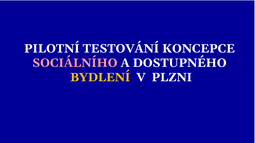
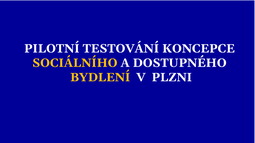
SOCIÁLNÍHO colour: pink -> yellow
